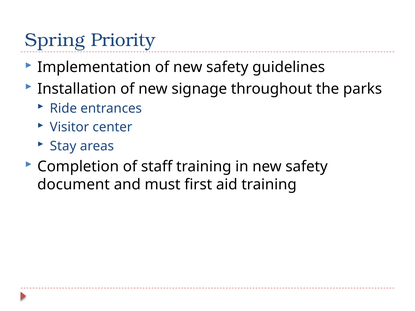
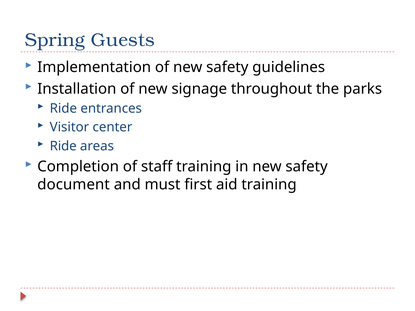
Priority: Priority -> Guests
Stay at (63, 146): Stay -> Ride
